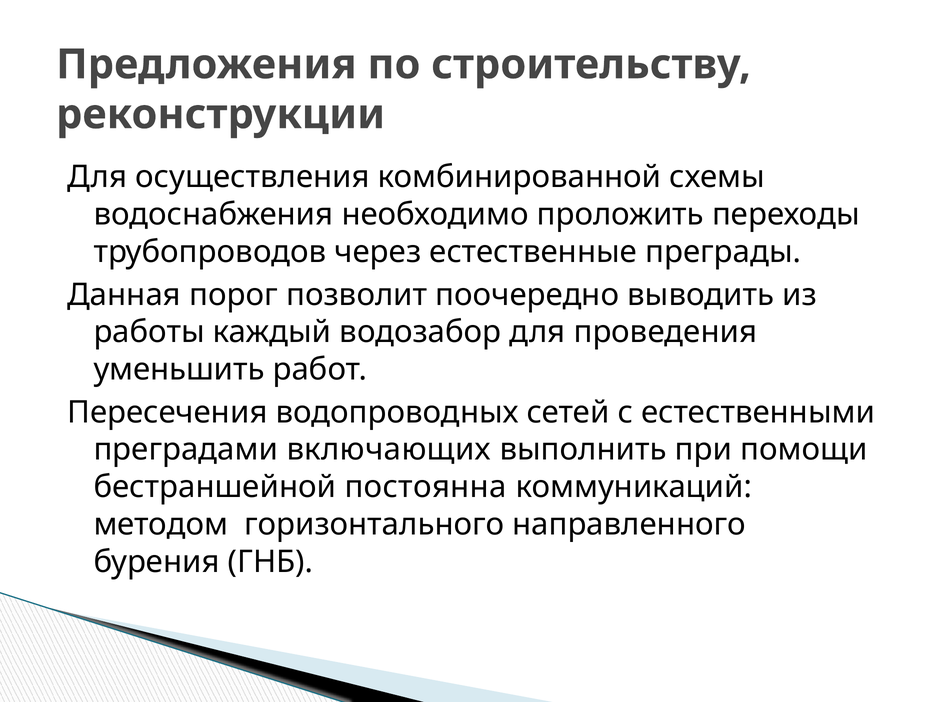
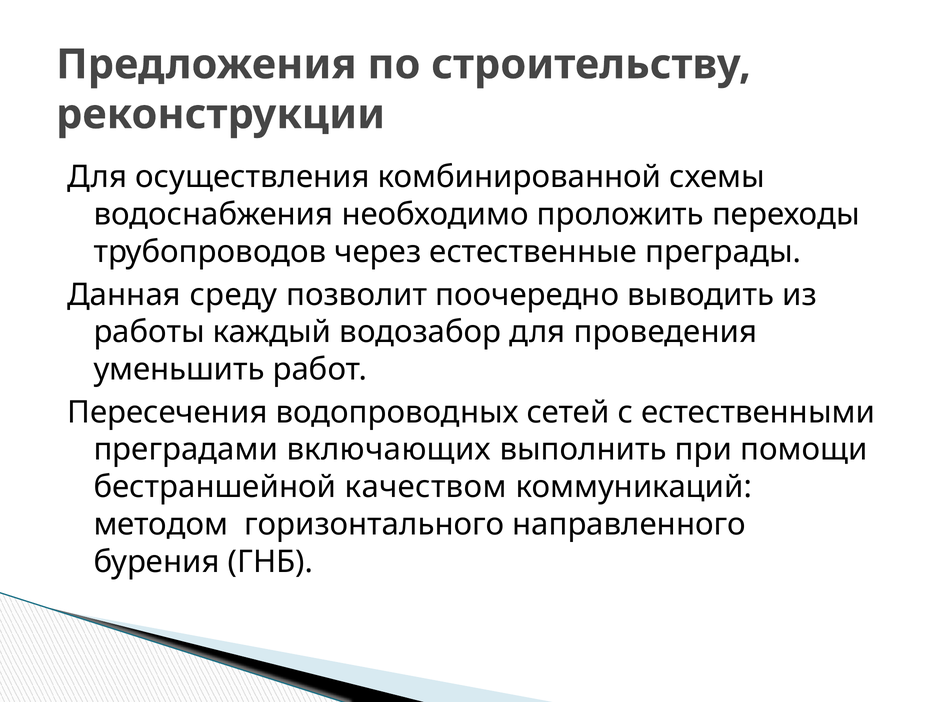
порог: порог -> среду
постоянна: постоянна -> качеством
